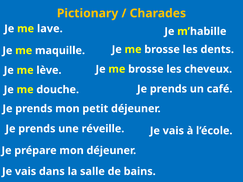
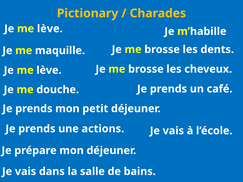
lave at (50, 29): lave -> lève
réveille: réveille -> actions
